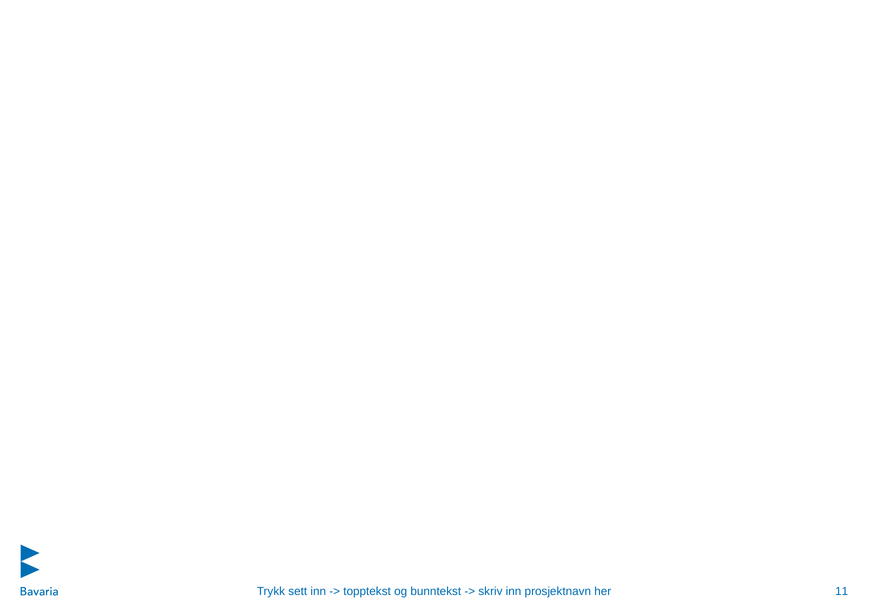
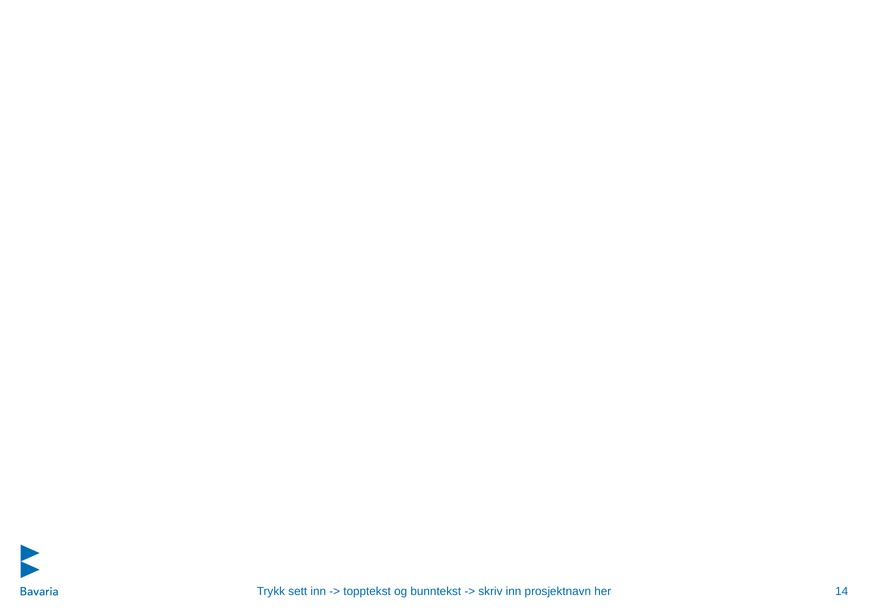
11: 11 -> 14
